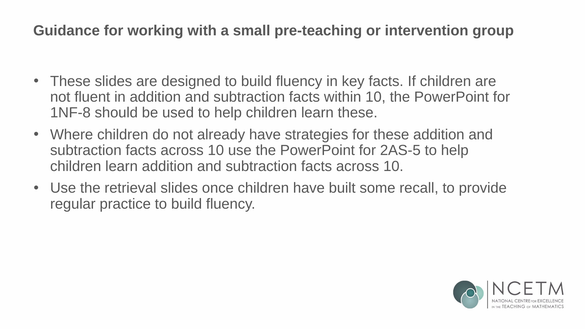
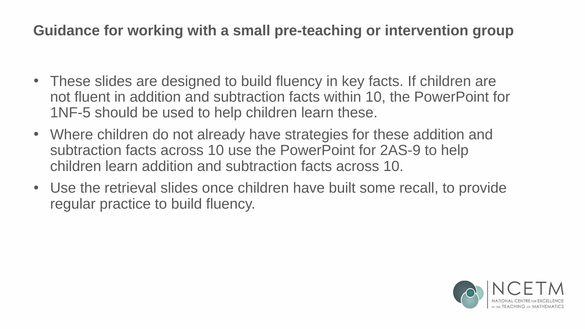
1NF-8: 1NF-8 -> 1NF-5
2AS-5: 2AS-5 -> 2AS-9
